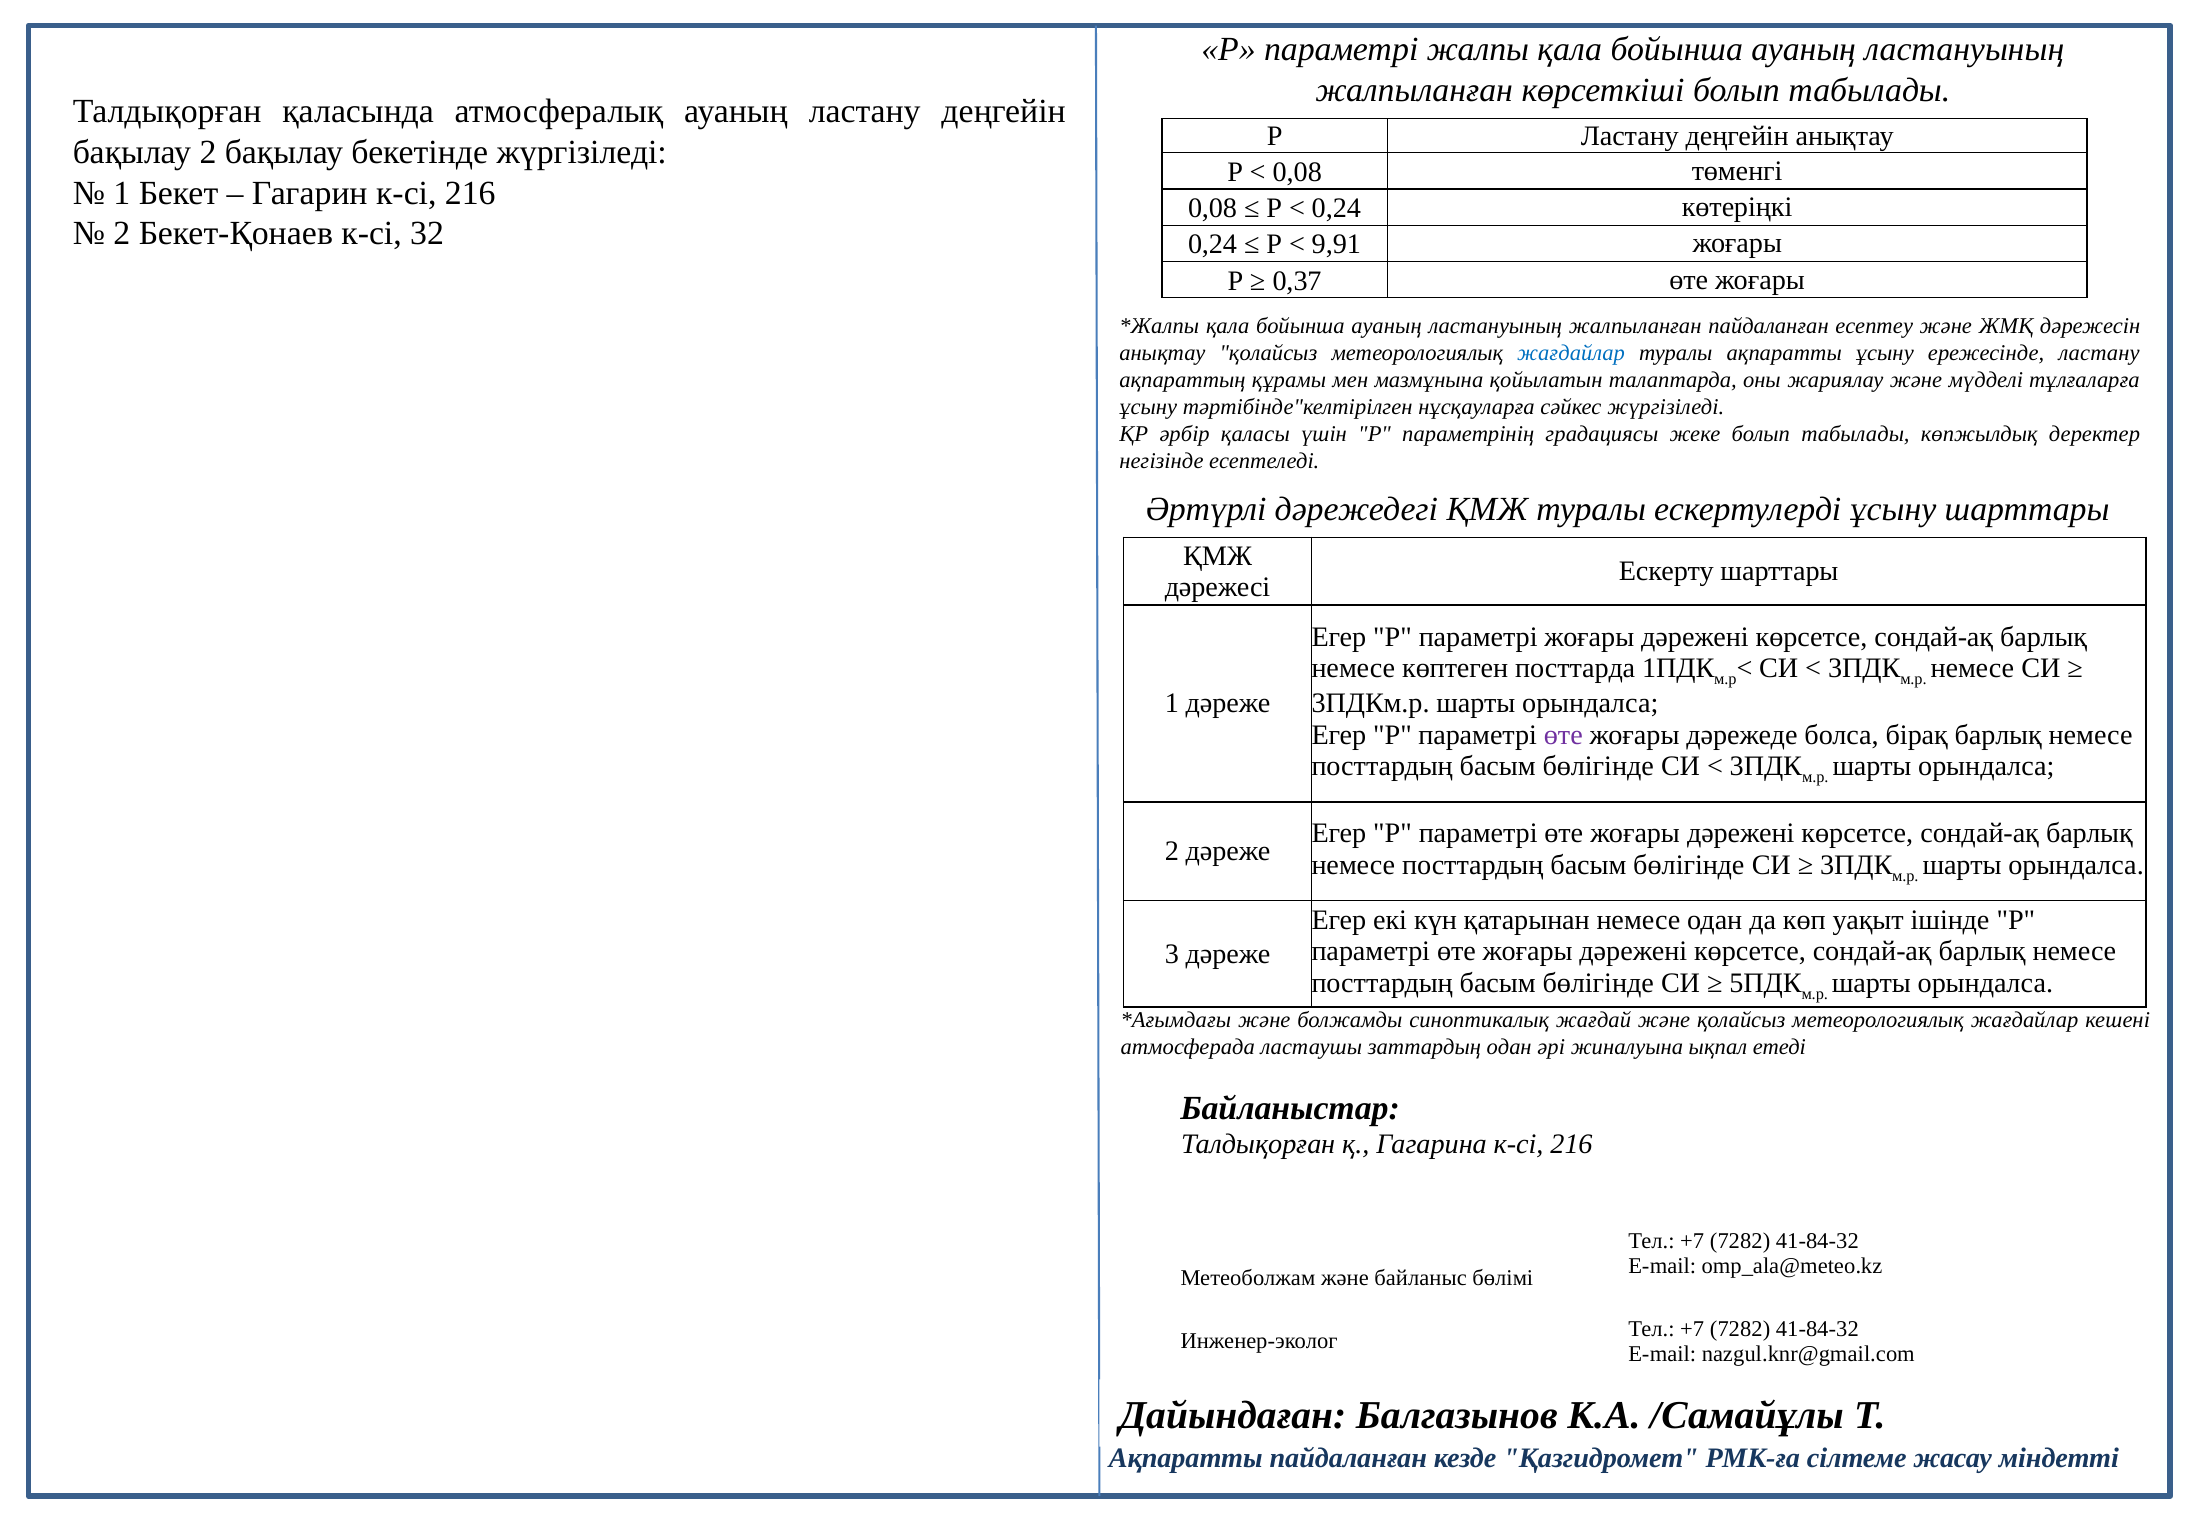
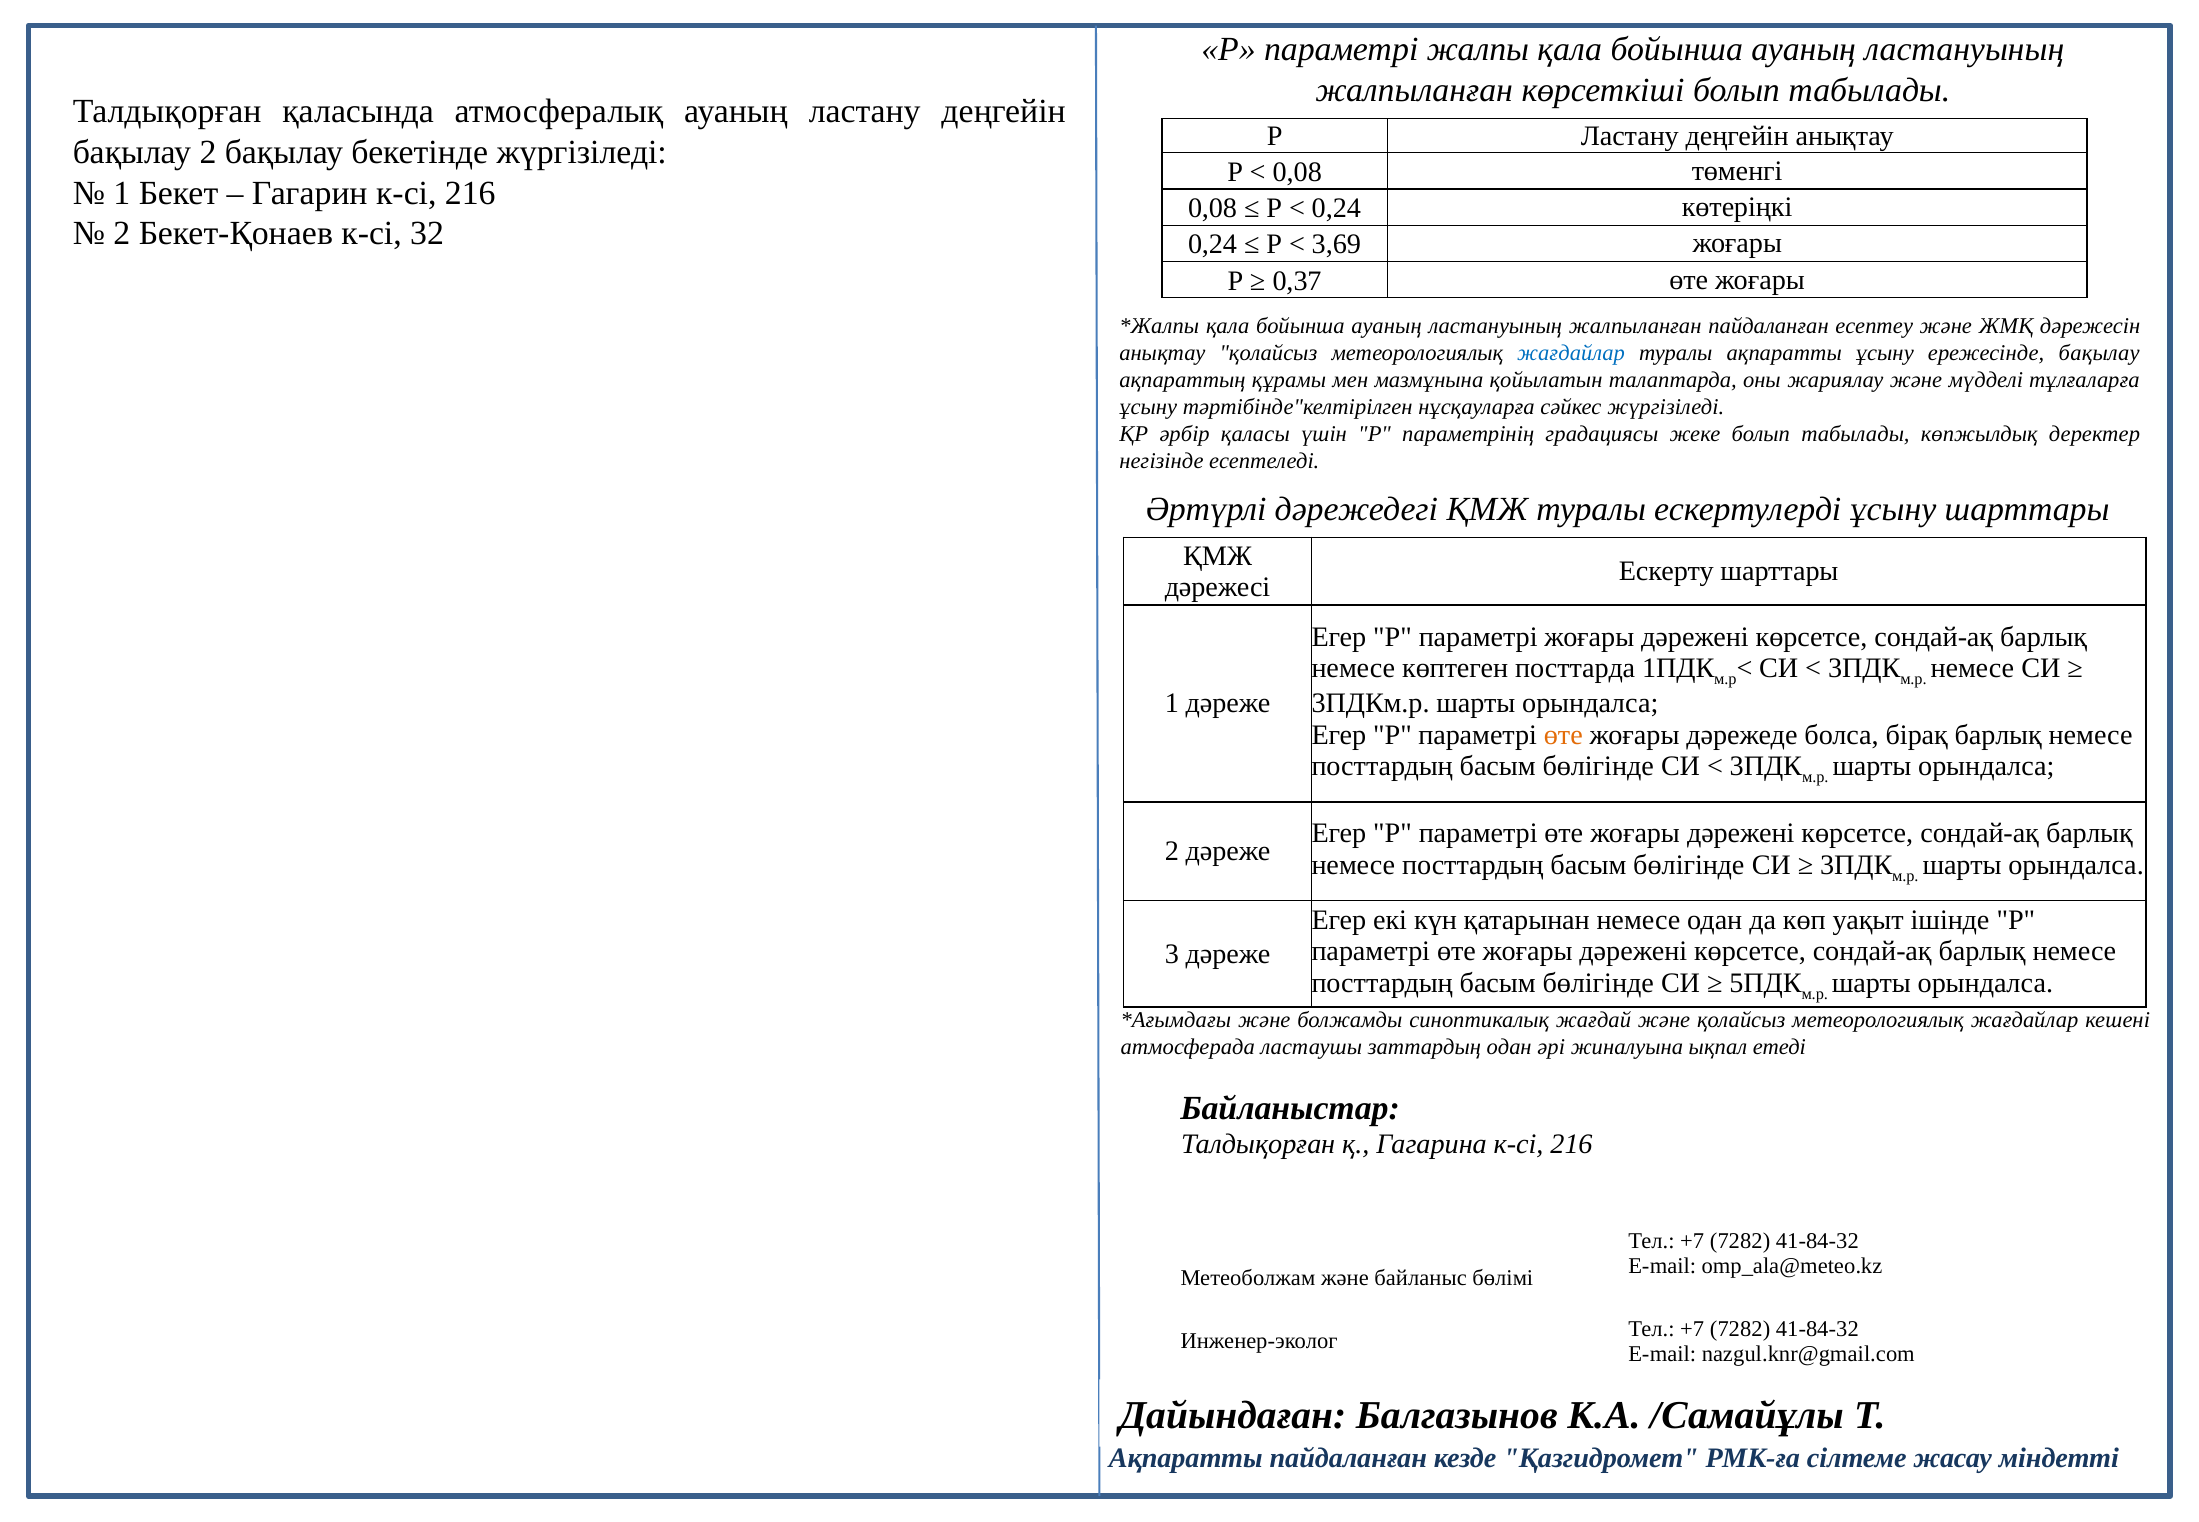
9,91: 9,91 -> 3,69
ережесінде ластану: ластану -> бақылау
өте at (1563, 735) colour: purple -> orange
